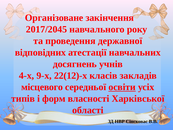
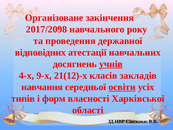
2017/2045: 2017/2045 -> 2017/2098
учнів underline: none -> present
22(12)-х: 22(12)-х -> 21(12)-х
місцевого: місцевого -> навчання
